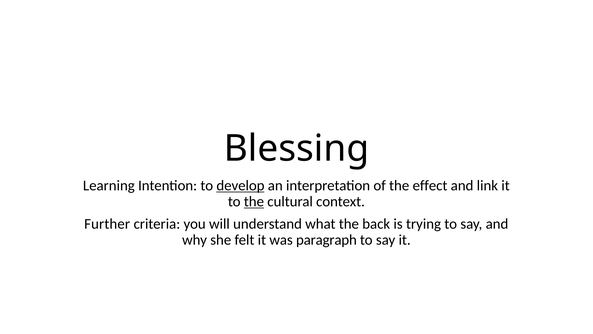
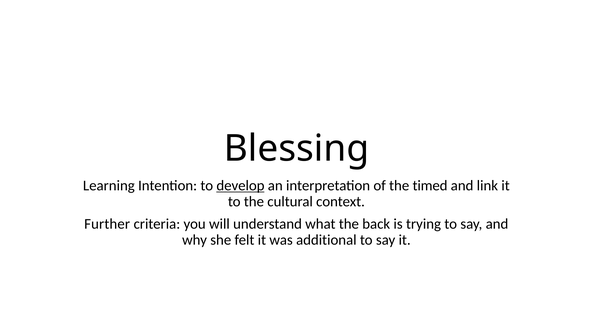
effect: effect -> timed
the at (254, 201) underline: present -> none
paragraph: paragraph -> additional
